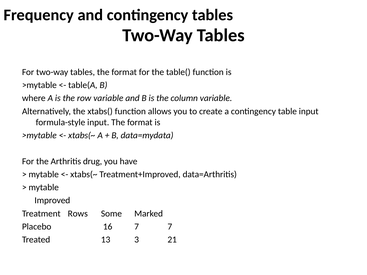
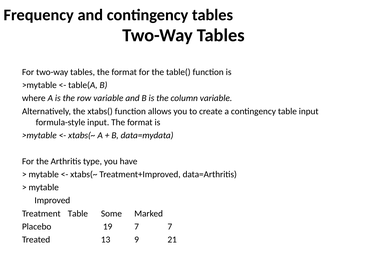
drug: drug -> type
Treatment Rows: Rows -> Table
16: 16 -> 19
3: 3 -> 9
